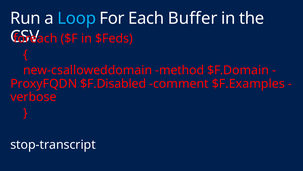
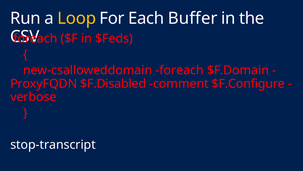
Loop colour: light blue -> yellow
new-csalloweddomain method: method -> foreach
$F.Examples: $F.Examples -> $F.Configure
